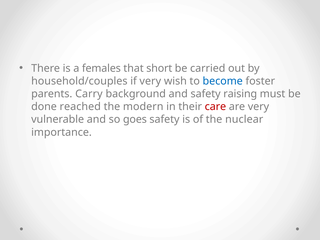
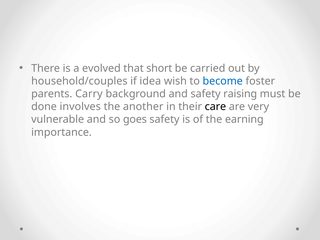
females: females -> evolved
if very: very -> idea
reached: reached -> involves
modern: modern -> another
care colour: red -> black
nuclear: nuclear -> earning
